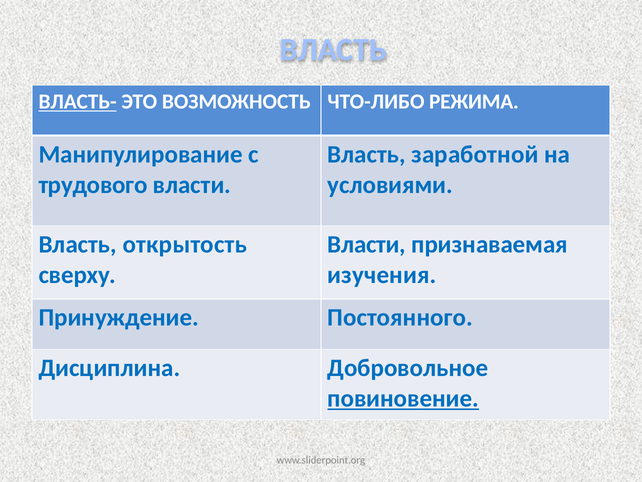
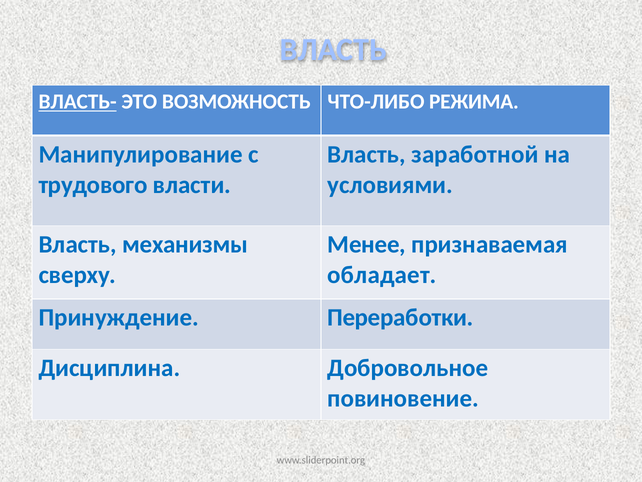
открытость: открытость -> механизмы
Власти at (367, 244): Власти -> Менее
изучения: изучения -> обладает
Постоянного: Постоянного -> Переработки
повиновение underline: present -> none
